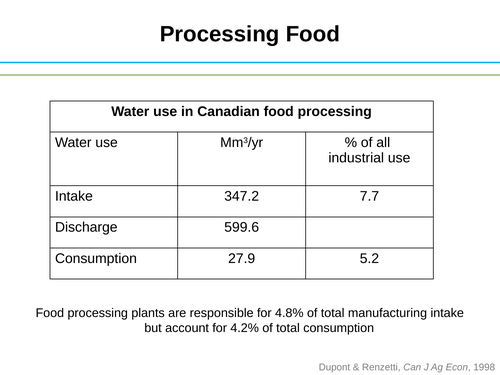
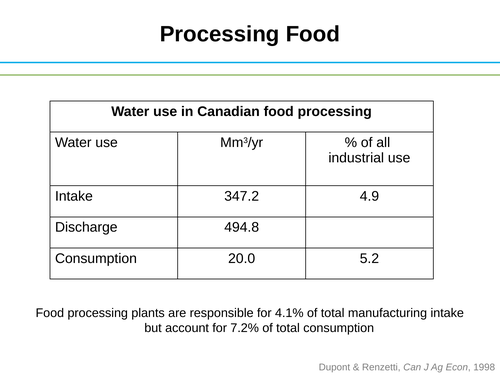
7.7: 7.7 -> 4.9
599.6: 599.6 -> 494.8
27.9: 27.9 -> 20.0
4.8%: 4.8% -> 4.1%
4.2%: 4.2% -> 7.2%
